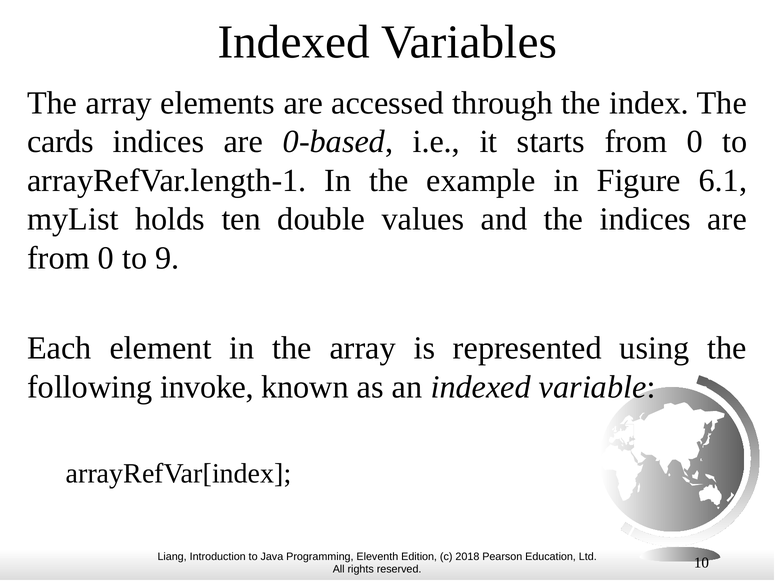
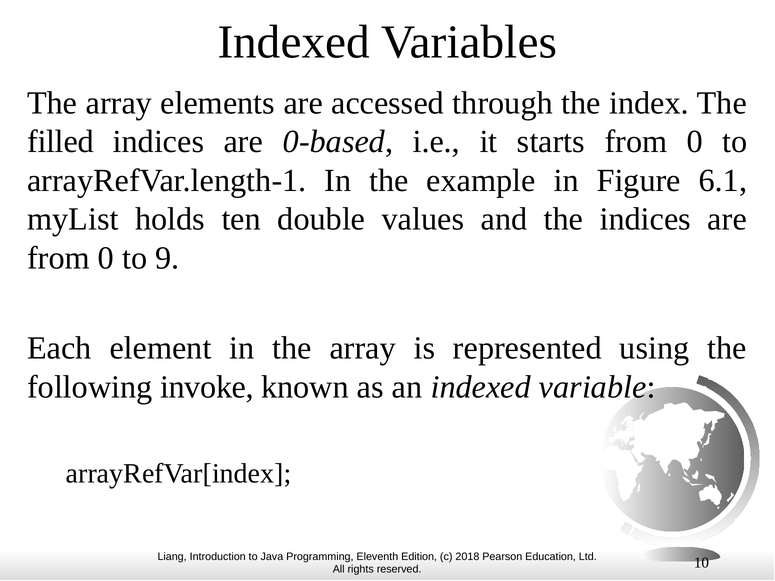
cards: cards -> filled
